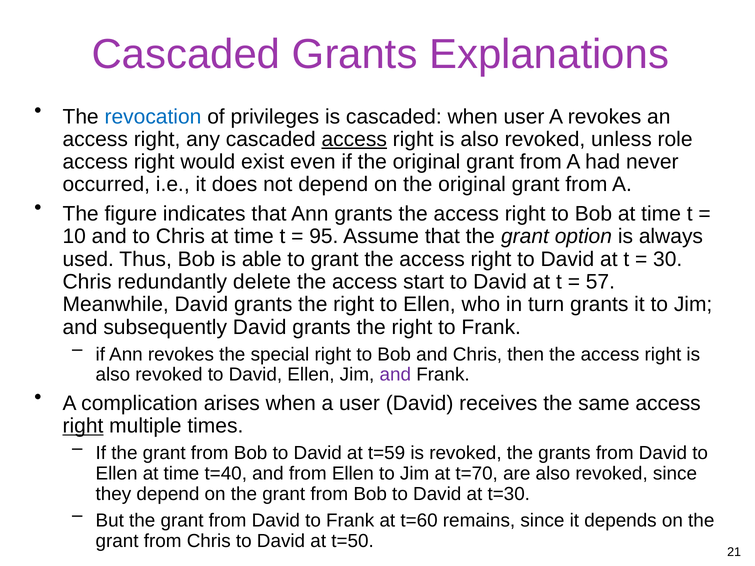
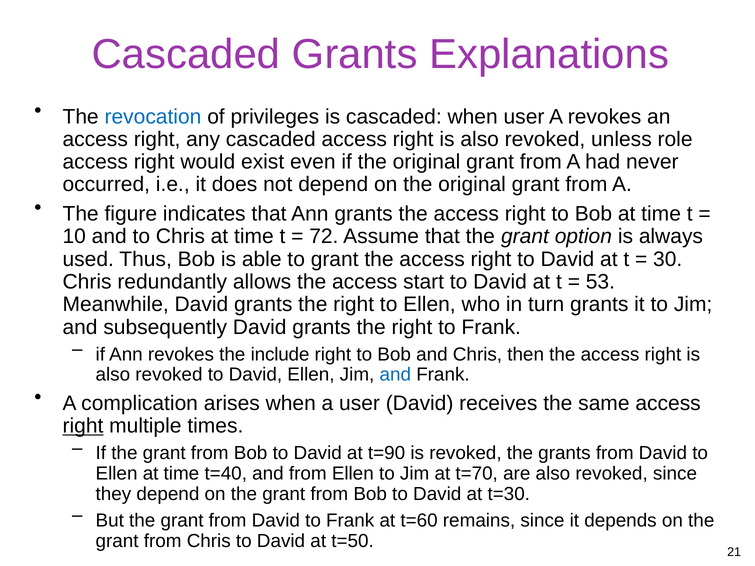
access at (354, 139) underline: present -> none
95: 95 -> 72
delete: delete -> allows
57: 57 -> 53
special: special -> include
and at (395, 375) colour: purple -> blue
t=59: t=59 -> t=90
